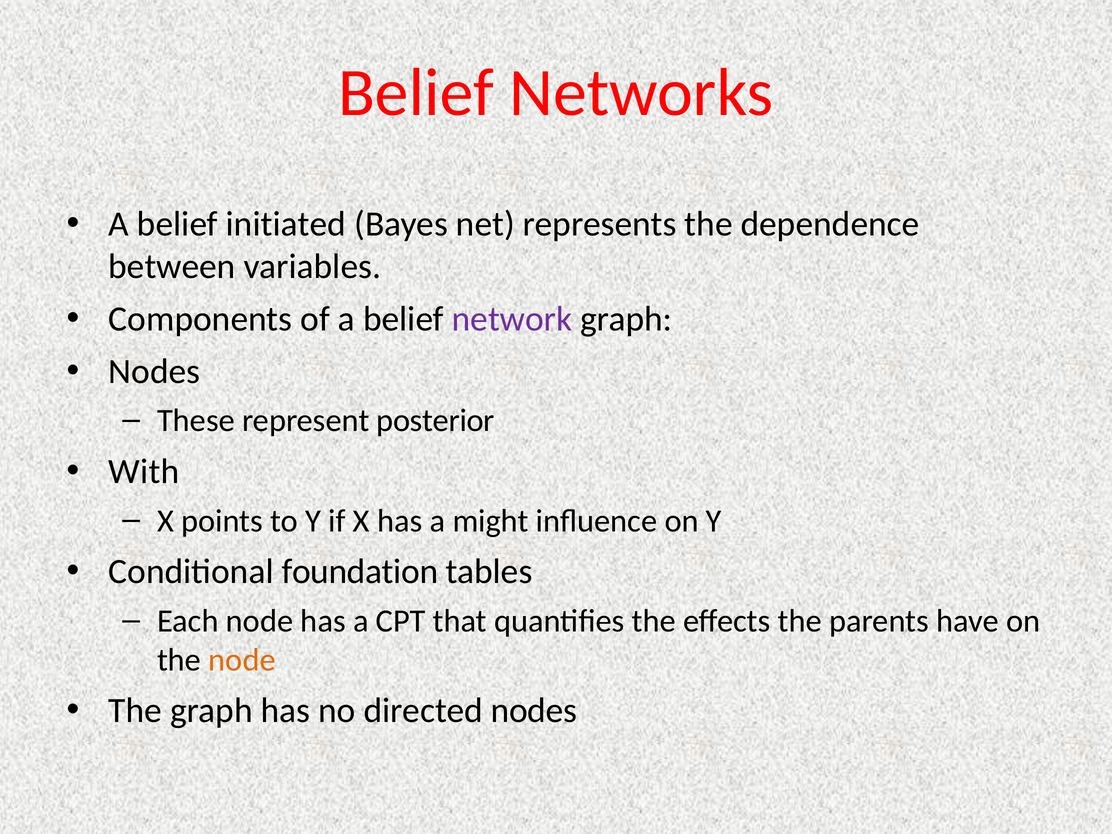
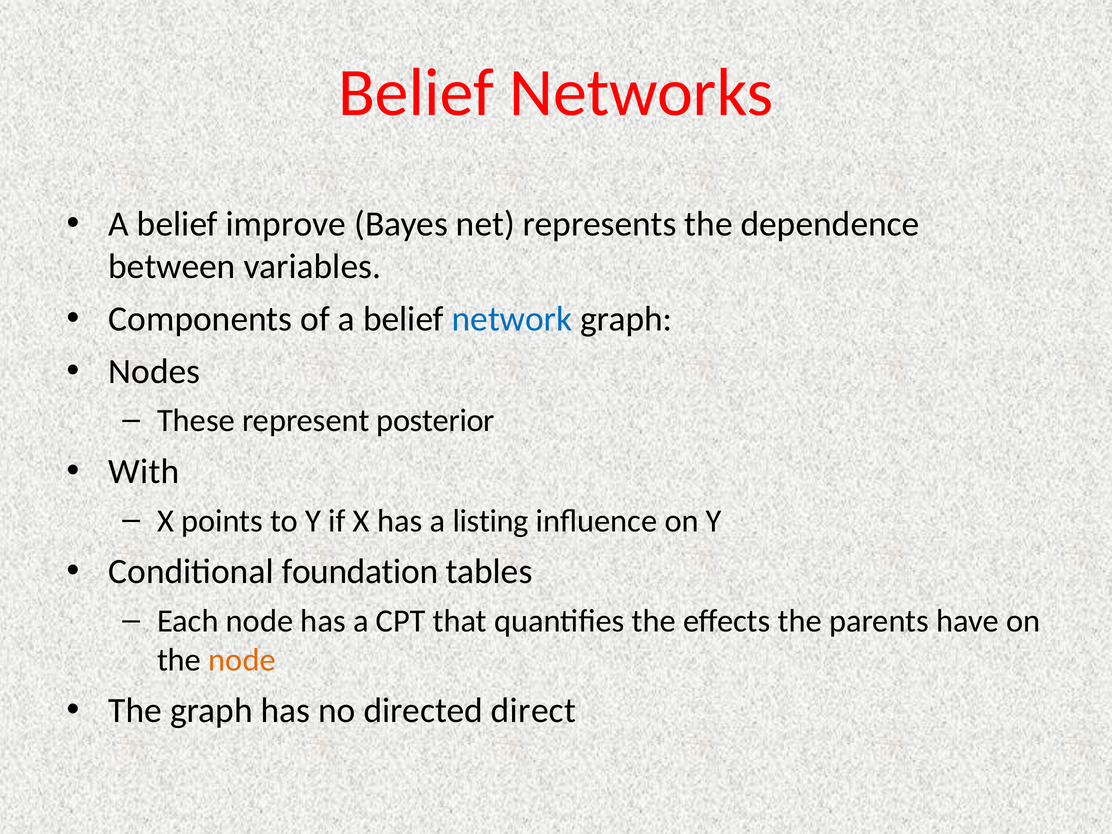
initiated: initiated -> improve
network colour: purple -> blue
might: might -> listing
directed nodes: nodes -> direct
